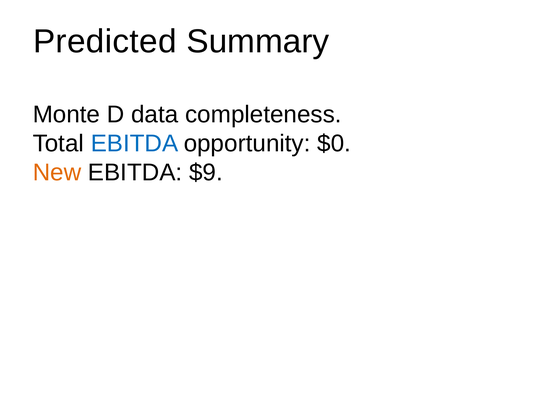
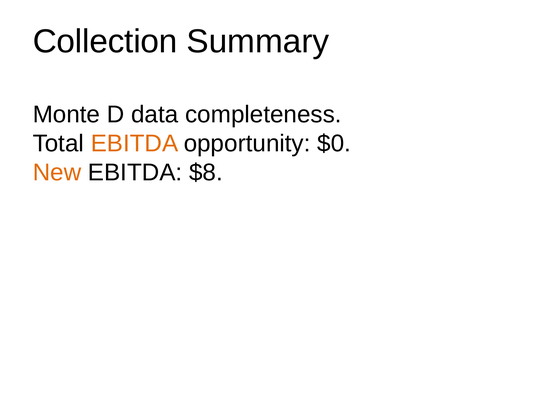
Predicted: Predicted -> Collection
EBITDA at (134, 144) colour: blue -> orange
$9: $9 -> $8
